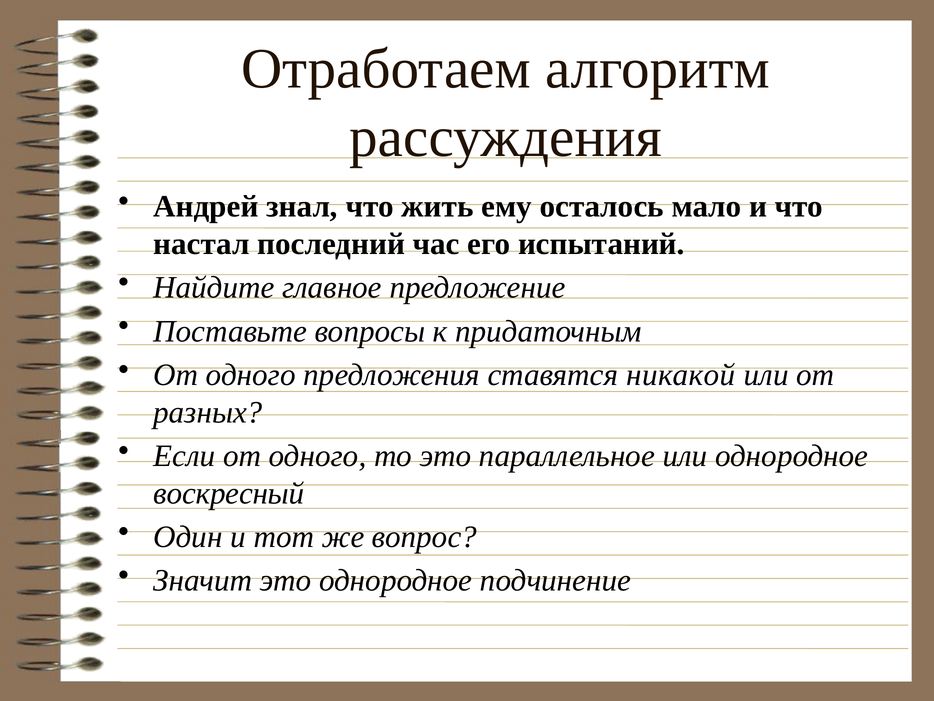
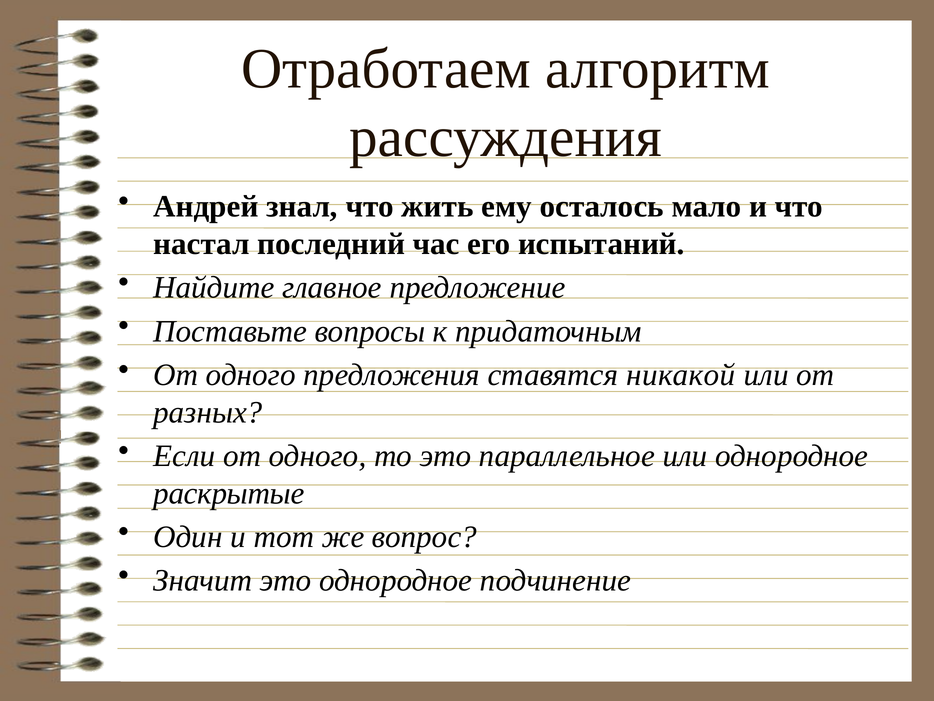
воскресный: воскресный -> раскрытые
